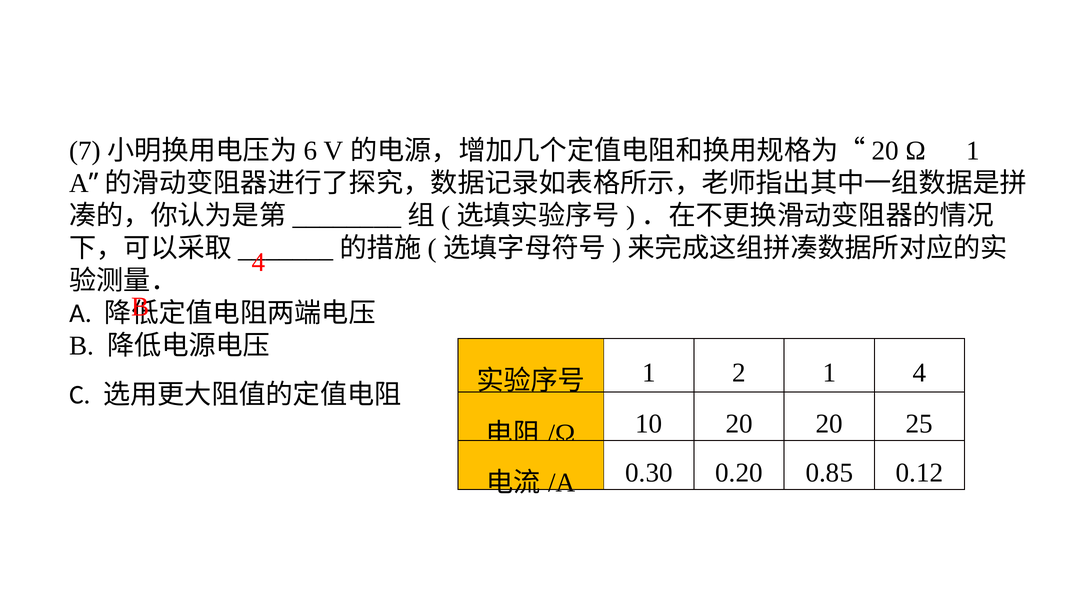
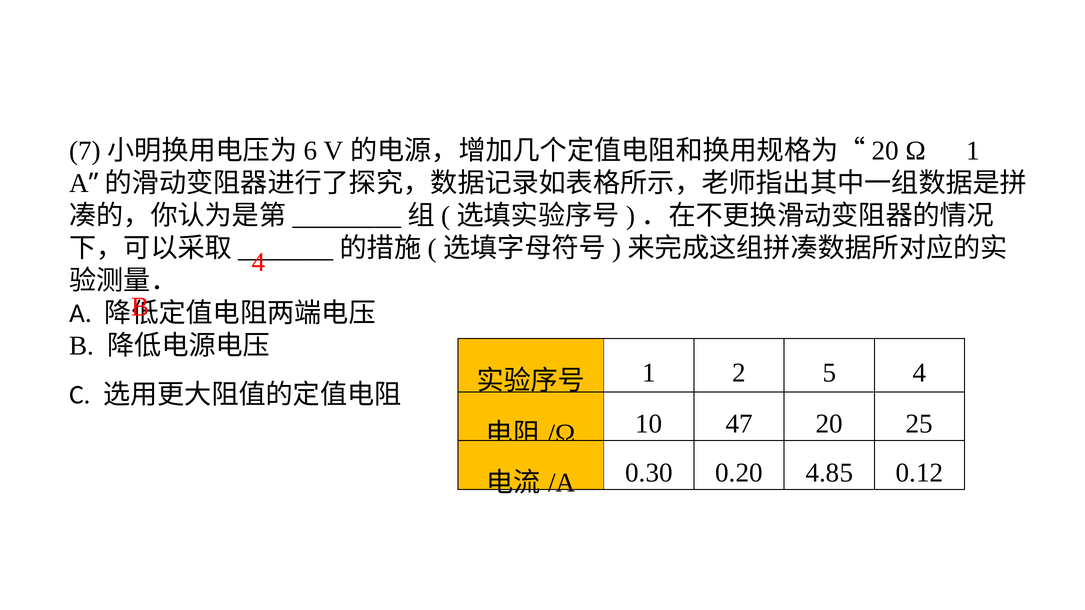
2 1: 1 -> 5
10 20: 20 -> 47
0.85: 0.85 -> 4.85
